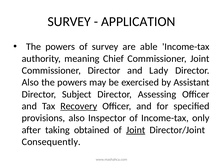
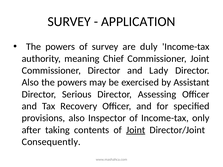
able: able -> duly
Subject: Subject -> Serious
Recovery underline: present -> none
obtained: obtained -> contents
